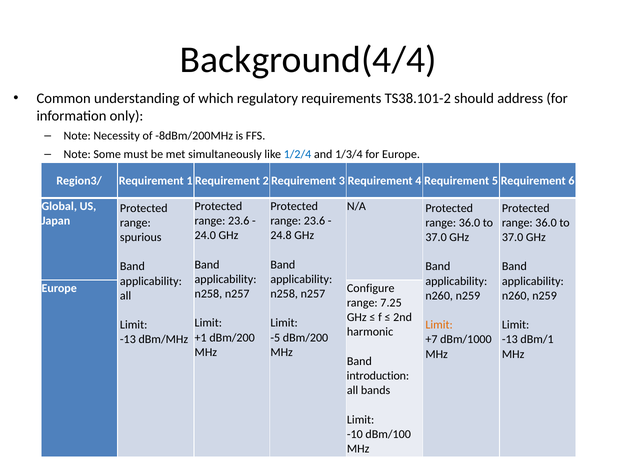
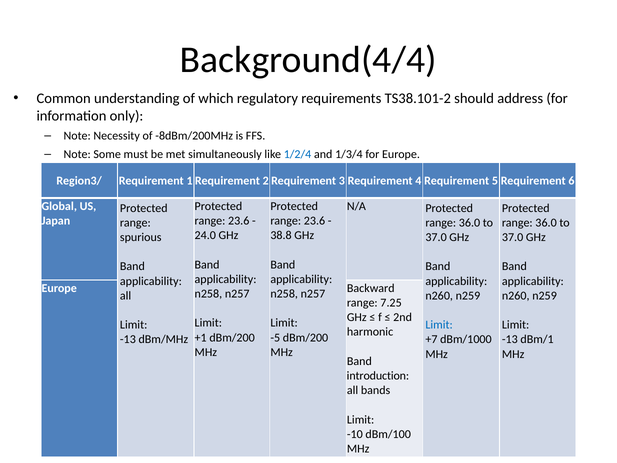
24.8: 24.8 -> 38.8
Configure: Configure -> Backward
Limit at (439, 325) colour: orange -> blue
